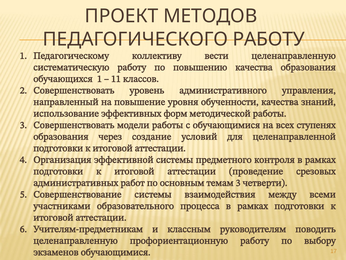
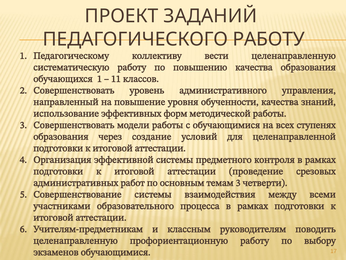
МЕТОДОВ: МЕТОДОВ -> ЗАДАНИЙ
